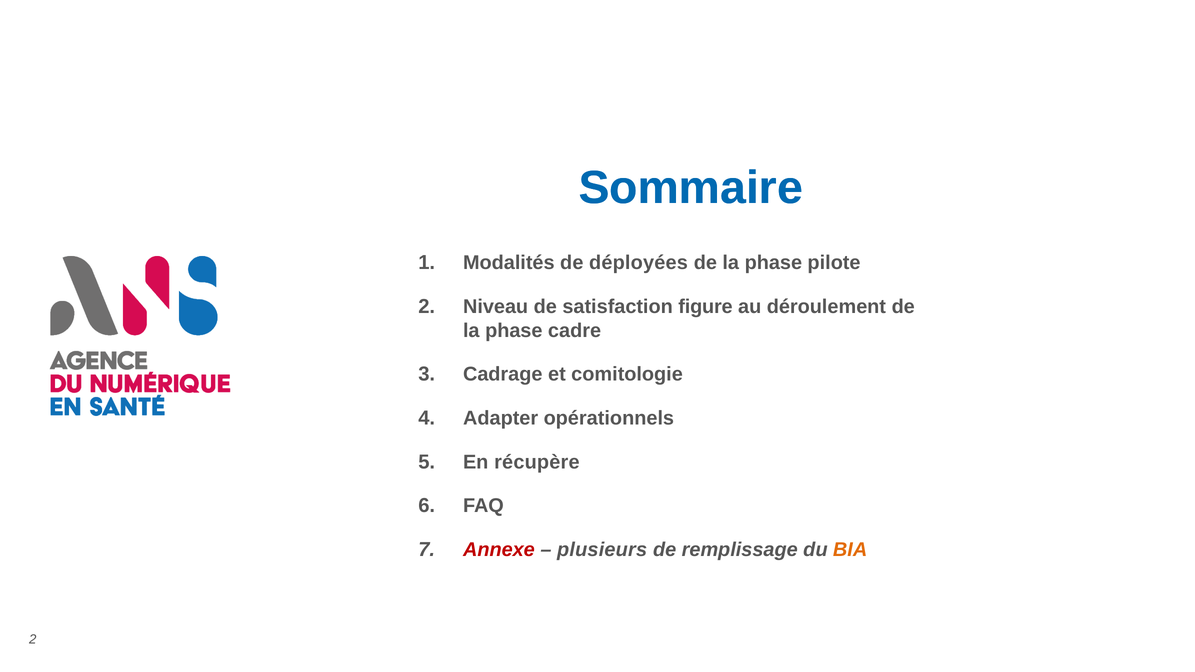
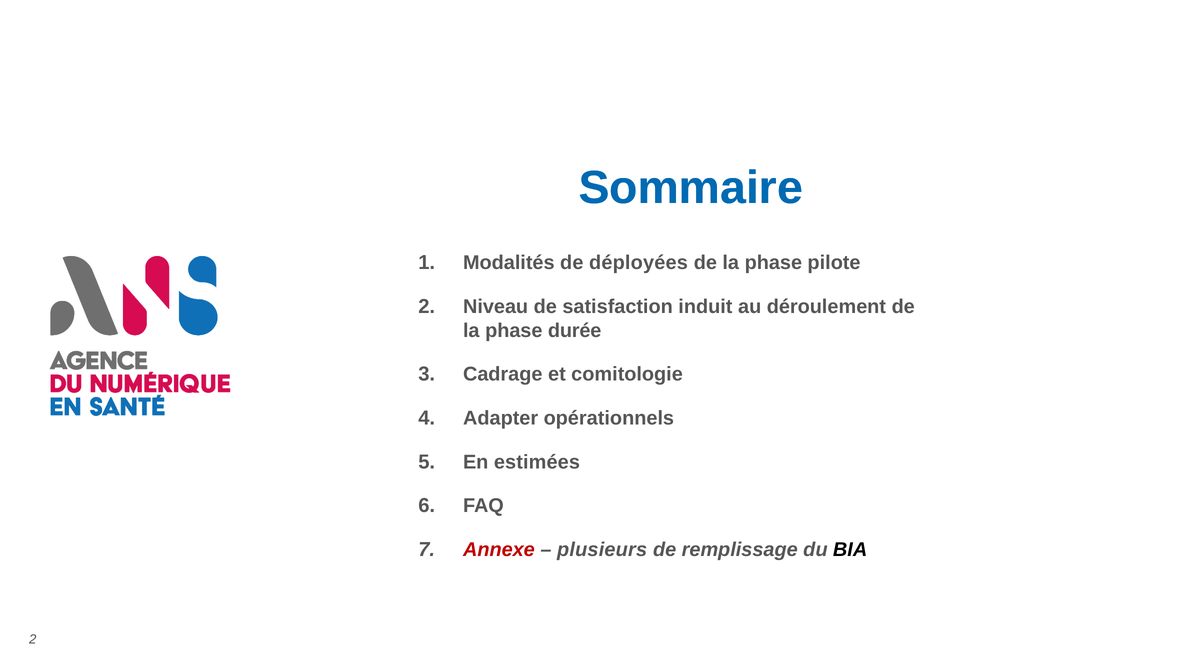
figure: figure -> induit
cadre: cadre -> durée
récupère: récupère -> estimées
BIA colour: orange -> black
